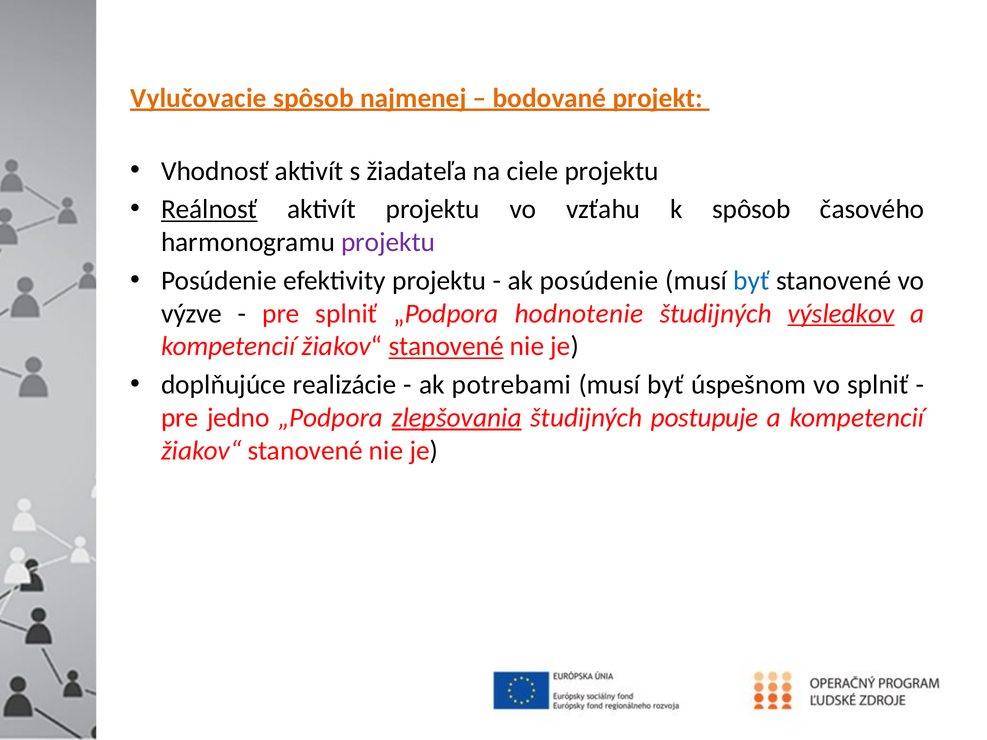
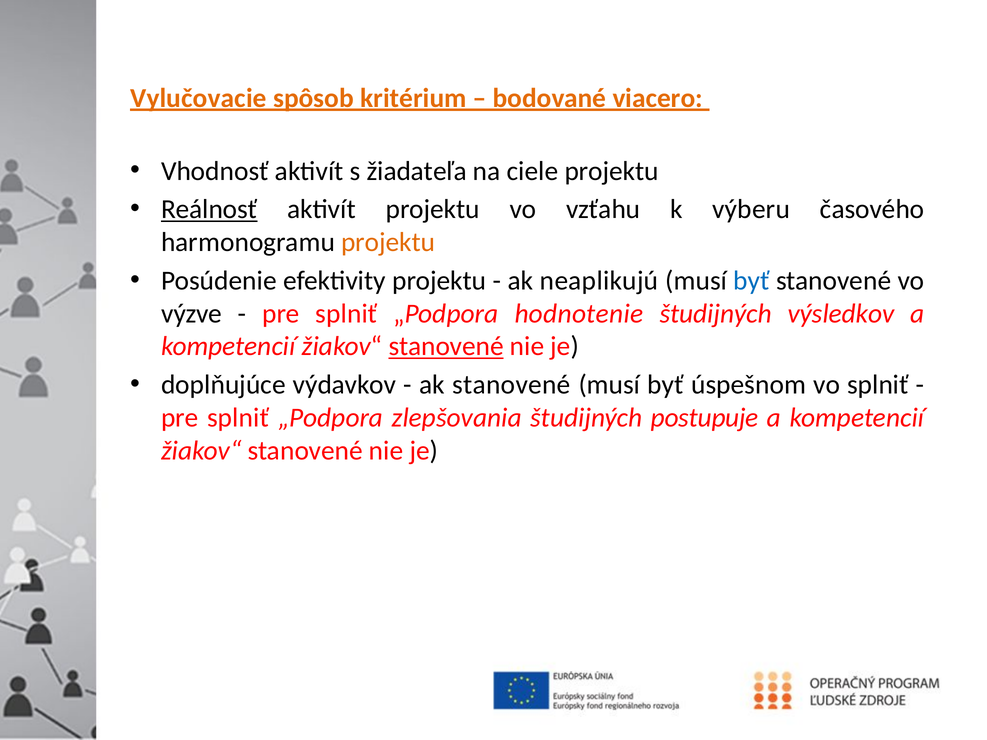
najmenej: najmenej -> kritérium
projekt: projekt -> viacero
k spôsob: spôsob -> výberu
projektu at (388, 242) colour: purple -> orange
ak posúdenie: posúdenie -> neaplikujú
výsledkov underline: present -> none
realizácie: realizácie -> výdavkov
ak potrebami: potrebami -> stanovené
jedno at (238, 418): jedno -> splniť
zlepšovania underline: present -> none
